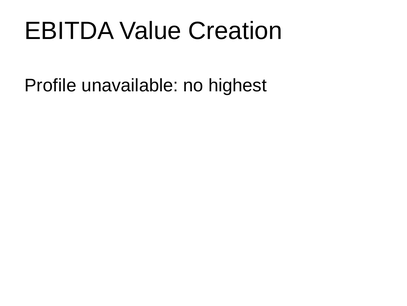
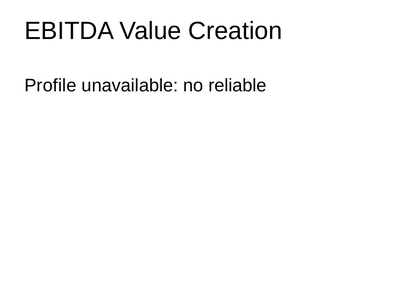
highest: highest -> reliable
